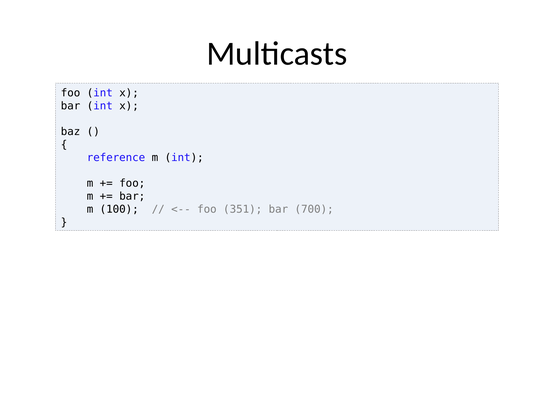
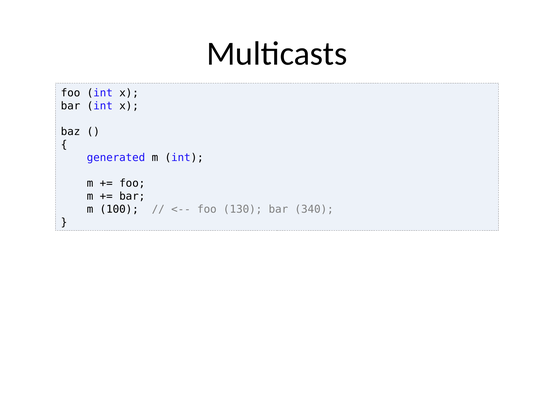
reference: reference -> generated
351: 351 -> 130
700: 700 -> 340
